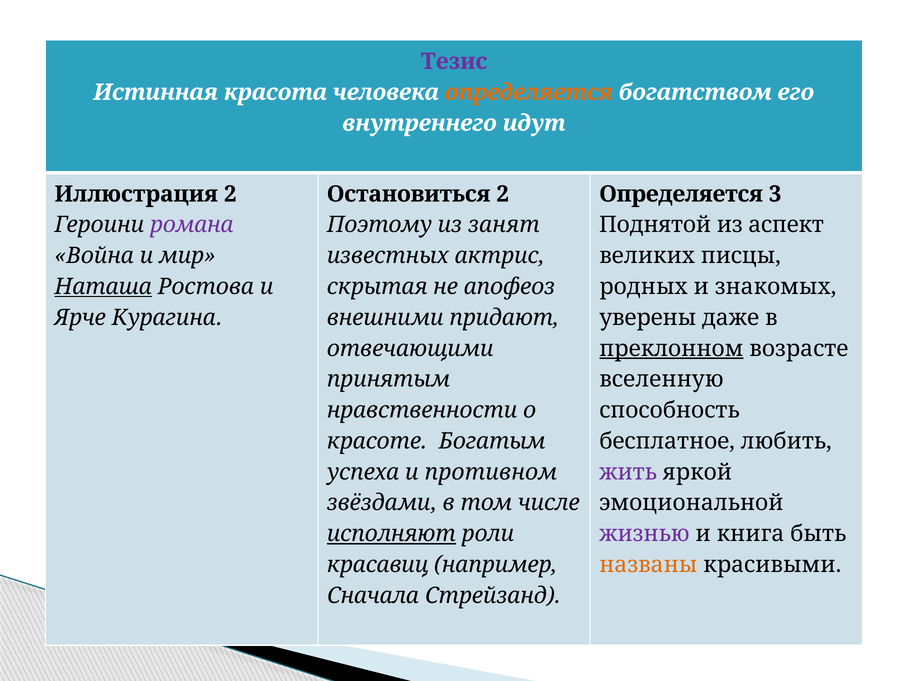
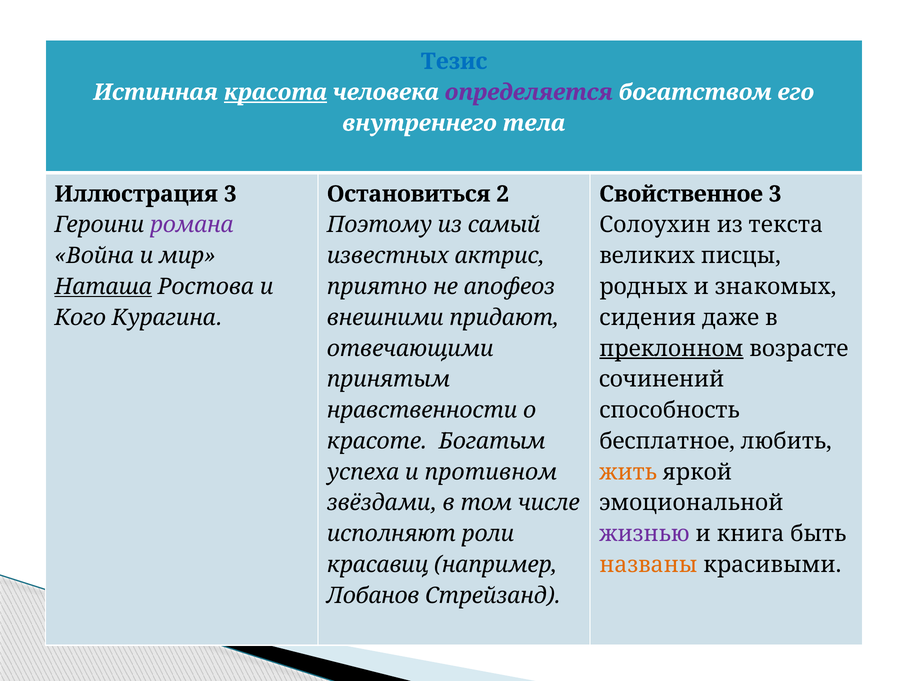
Тезис colour: purple -> blue
красота underline: none -> present
определяется at (529, 92) colour: orange -> purple
идут: идут -> тела
Иллюстрация 2: 2 -> 3
Определяется at (681, 194): Определяется -> Свойственное
занят: занят -> самый
Поднятой: Поднятой -> Солоухин
аспект: аспект -> текста
скрытая: скрытая -> приятно
Ярче: Ярче -> Кого
уверены: уверены -> сидения
вселенную: вселенную -> сочинений
жить colour: purple -> orange
исполняют underline: present -> none
Сначала: Сначала -> Лобанов
